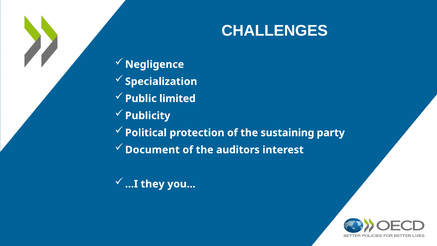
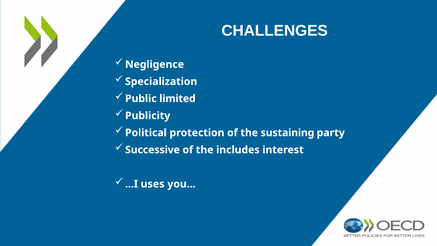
Document: Document -> Successive
auditors: auditors -> includes
they: they -> uses
